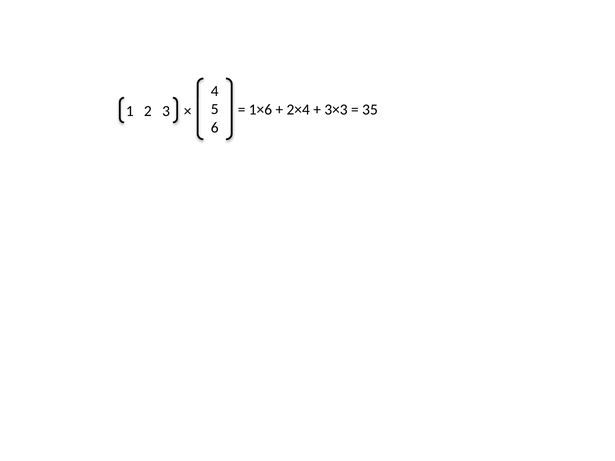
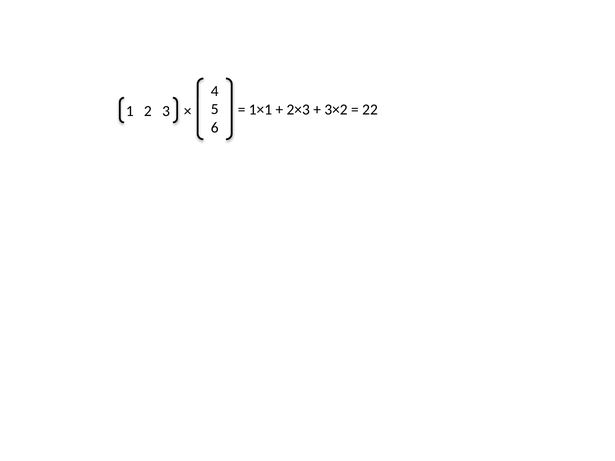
1×6: 1×6 -> 1×1
2×4: 2×4 -> 2×3
3×3: 3×3 -> 3×2
35: 35 -> 22
